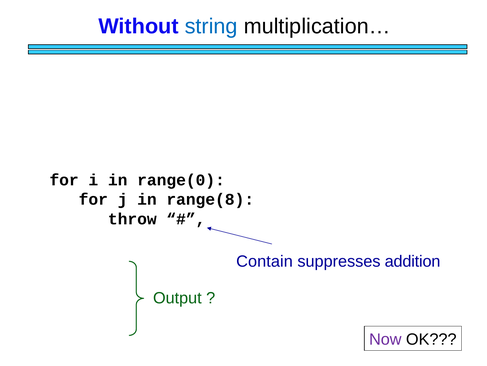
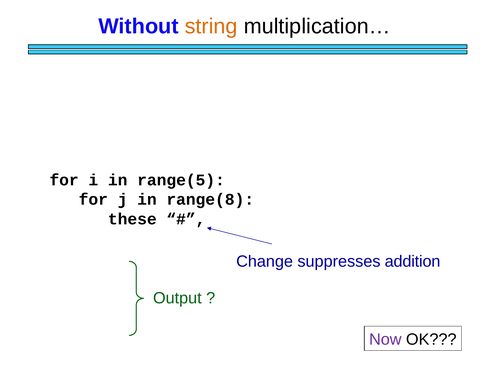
string colour: blue -> orange
range(0: range(0 -> range(5
throw: throw -> these
Contain: Contain -> Change
